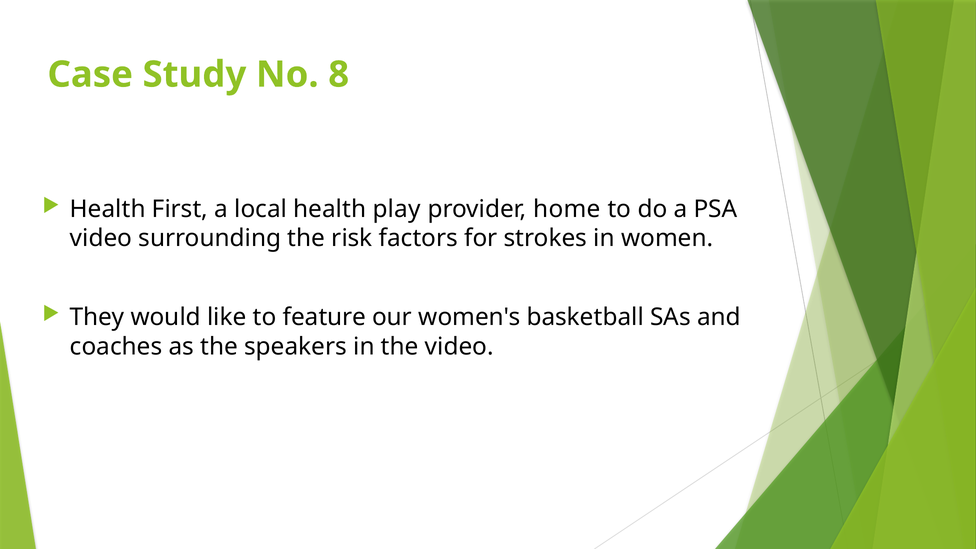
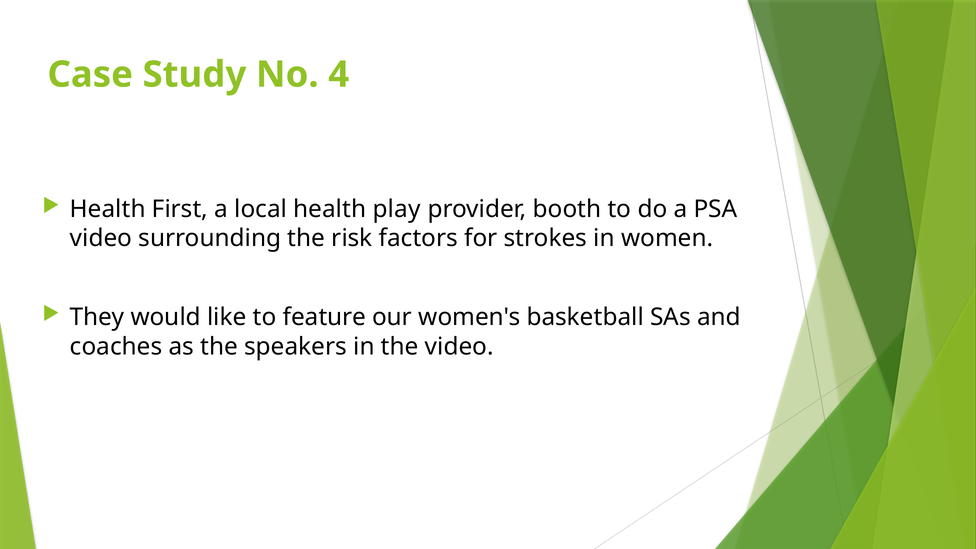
8: 8 -> 4
home: home -> booth
